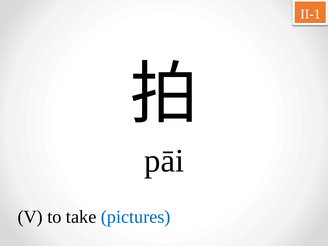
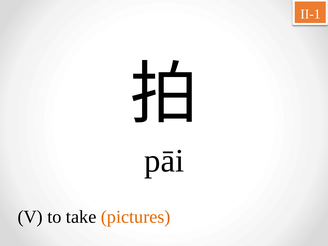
pictures colour: blue -> orange
